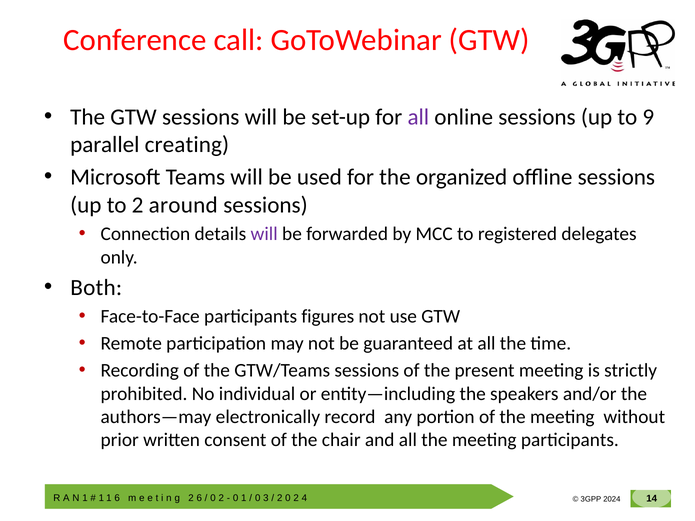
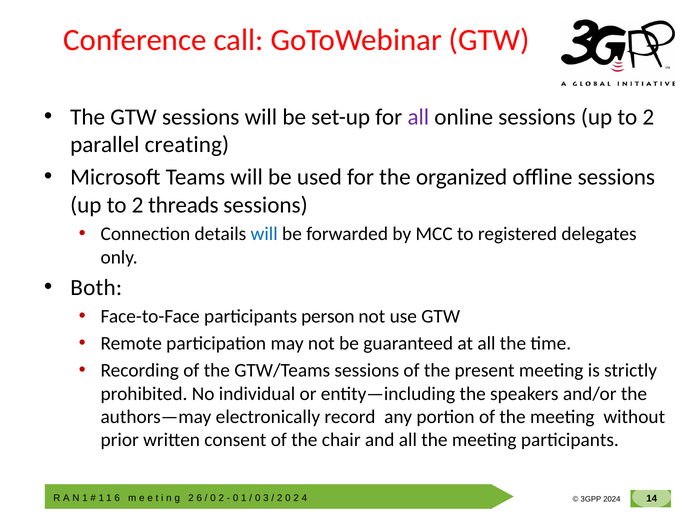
9 at (648, 117): 9 -> 2
around: around -> threads
will at (264, 234) colour: purple -> blue
figures: figures -> person
